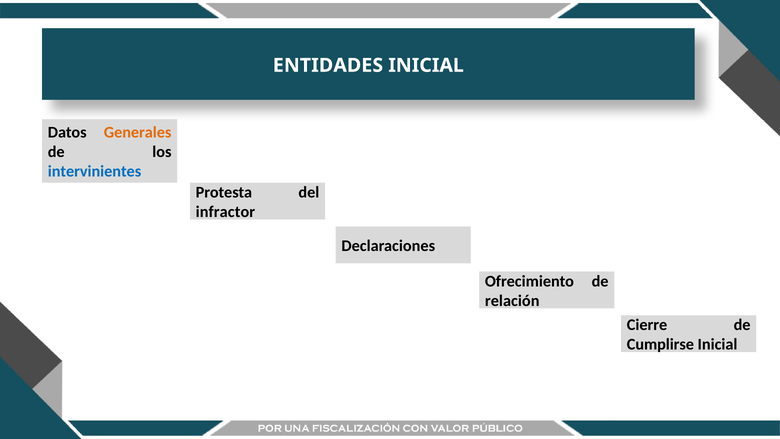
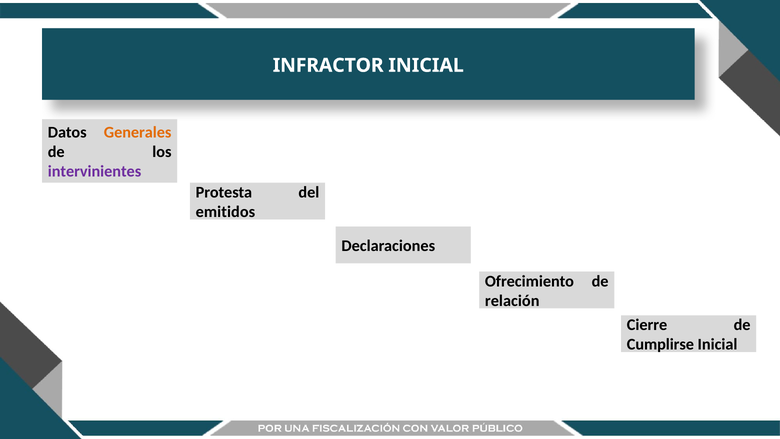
ENTIDADES: ENTIDADES -> INFRACTOR
intervinientes colour: blue -> purple
infractor: infractor -> emitidos
